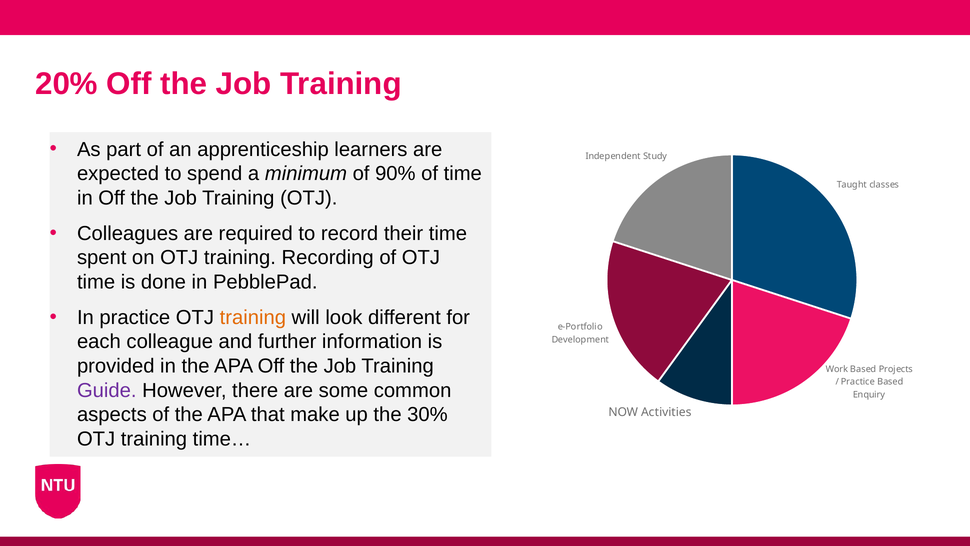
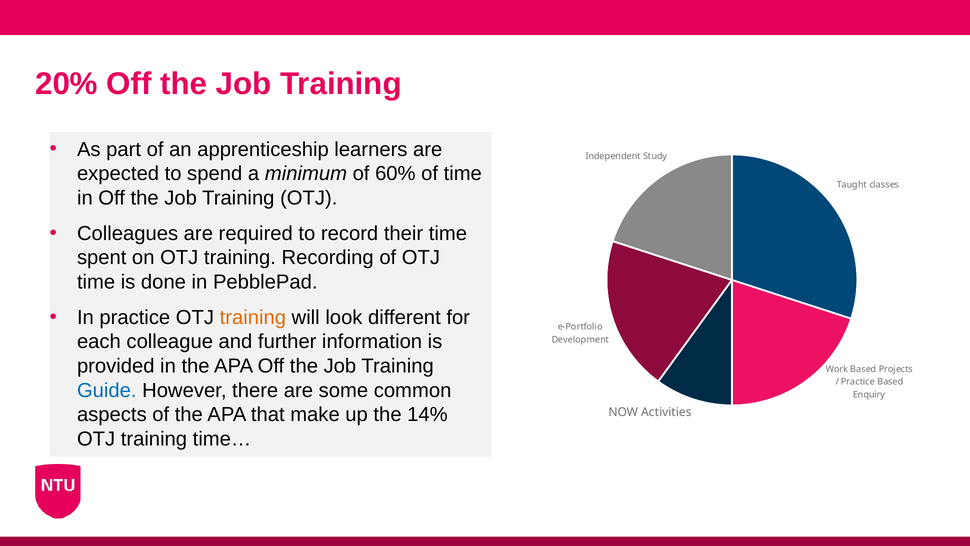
90%: 90% -> 60%
Guide colour: purple -> blue
30%: 30% -> 14%
